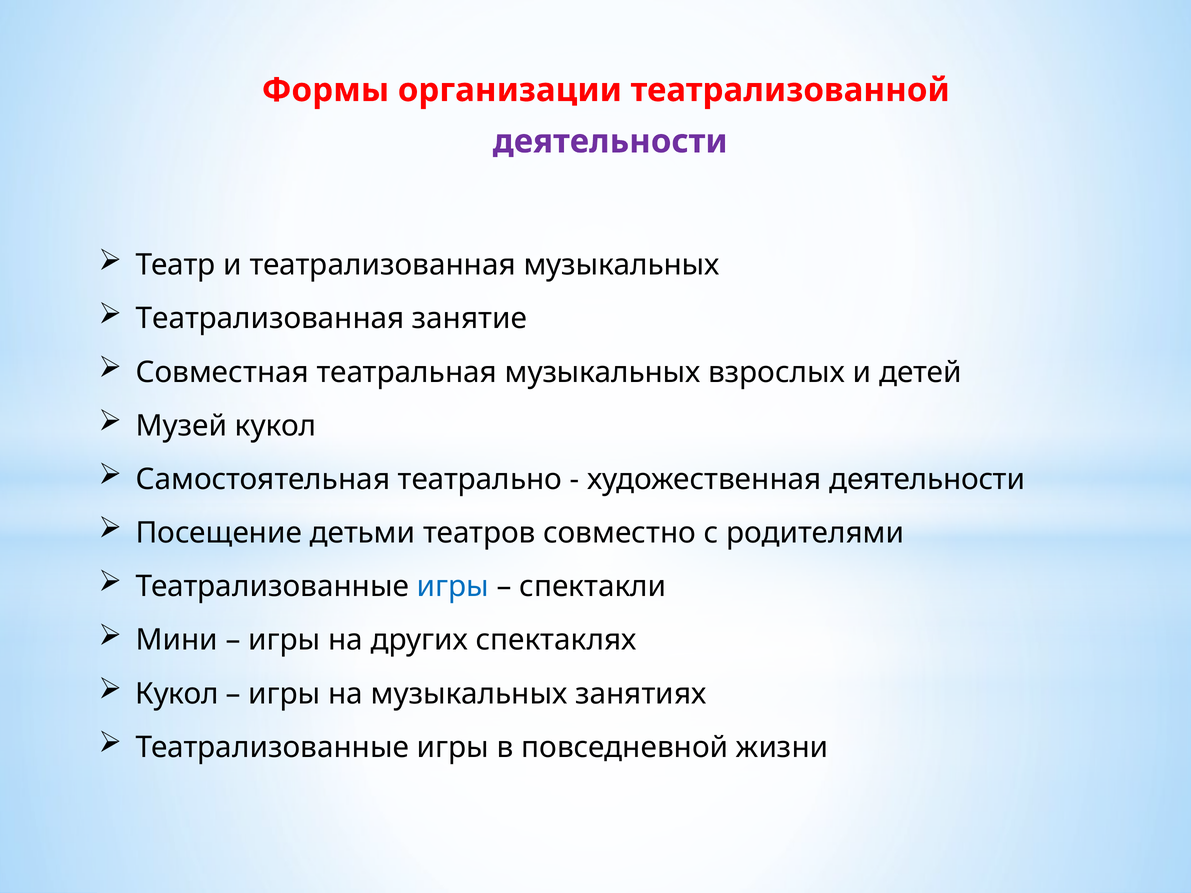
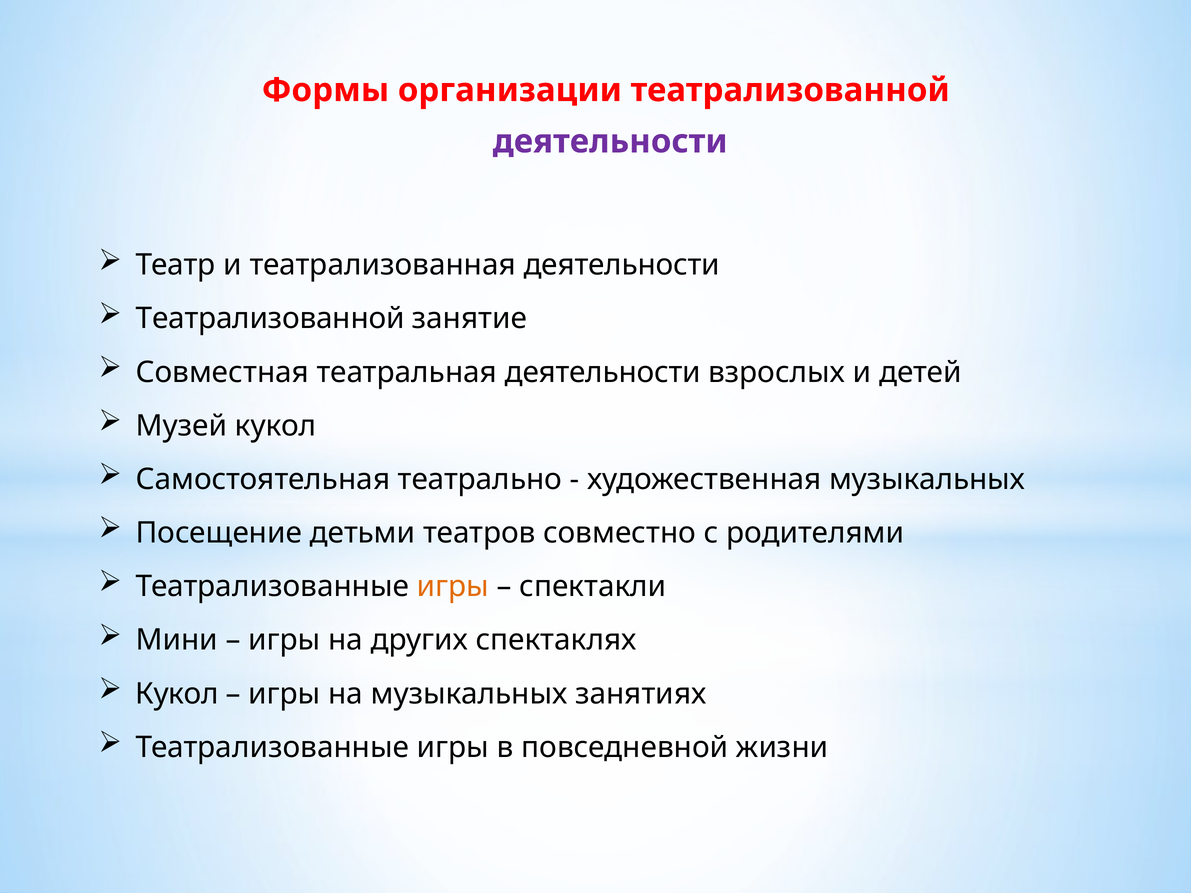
театрализованная музыкальных: музыкальных -> деятельности
Театрализованная at (270, 319): Театрализованная -> Театрализованной
театральная музыкальных: музыкальных -> деятельности
художественная деятельности: деятельности -> музыкальных
игры at (453, 587) colour: blue -> orange
